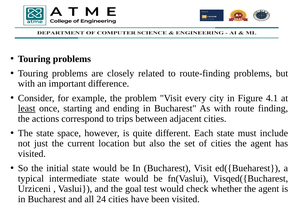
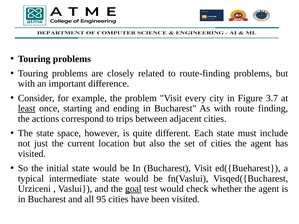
4.1: 4.1 -> 3.7
goal underline: none -> present
24: 24 -> 95
